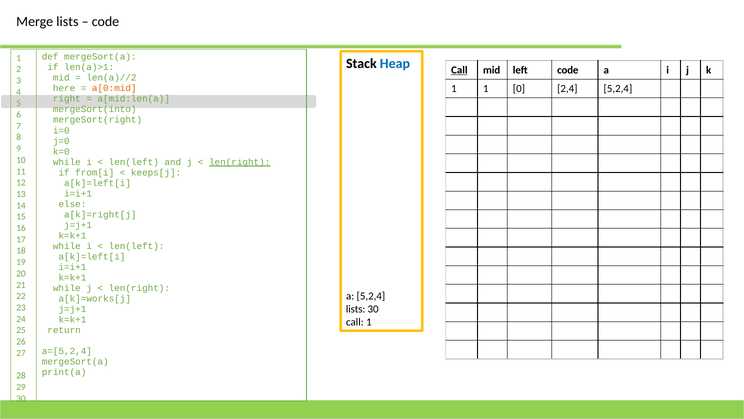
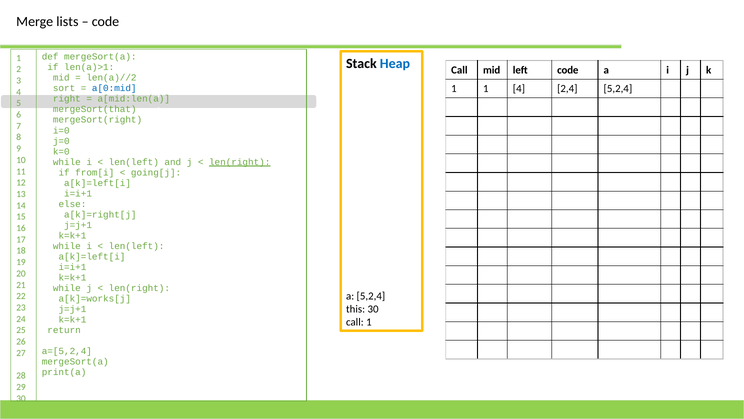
Call at (459, 70) underline: present -> none
1 0: 0 -> 4
here: here -> sort
a[0:mid colour: orange -> blue
mergeSort(into: mergeSort(into -> mergeSort(that
keeps[j: keeps[j -> going[j
lists at (356, 309): lists -> this
